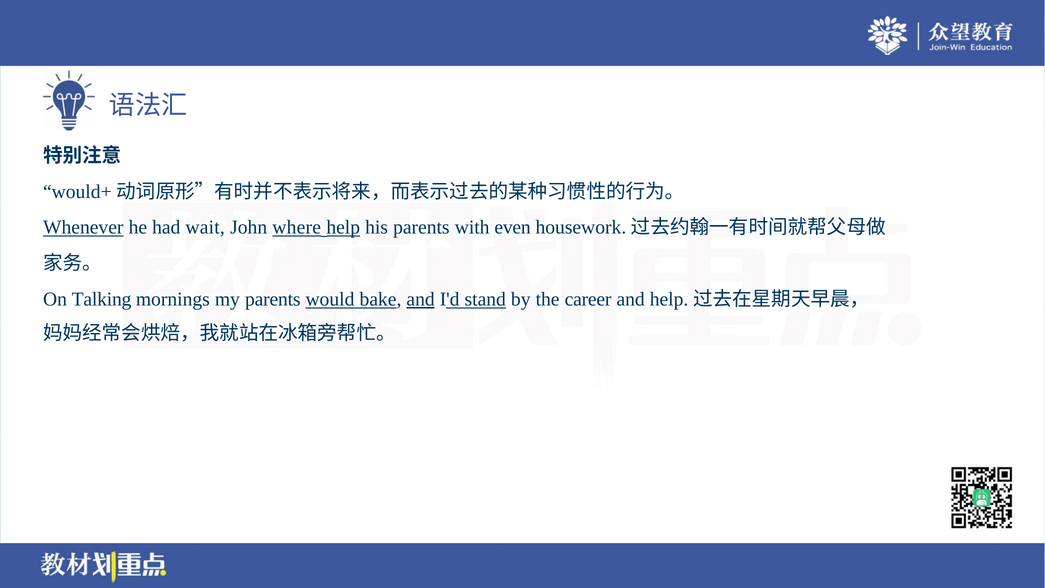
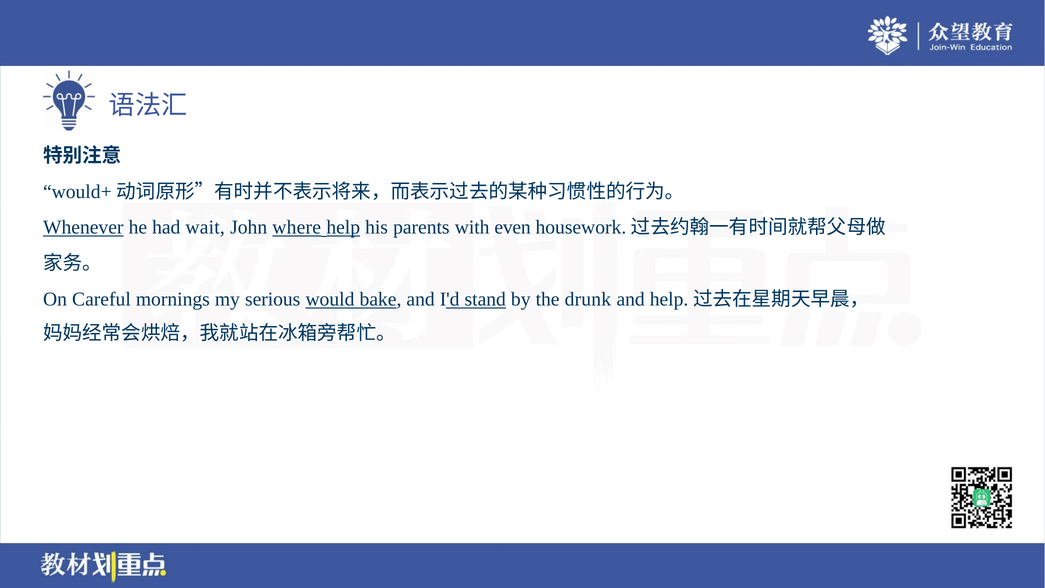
Talking: Talking -> Careful
my parents: parents -> serious
and at (421, 299) underline: present -> none
career: career -> drunk
